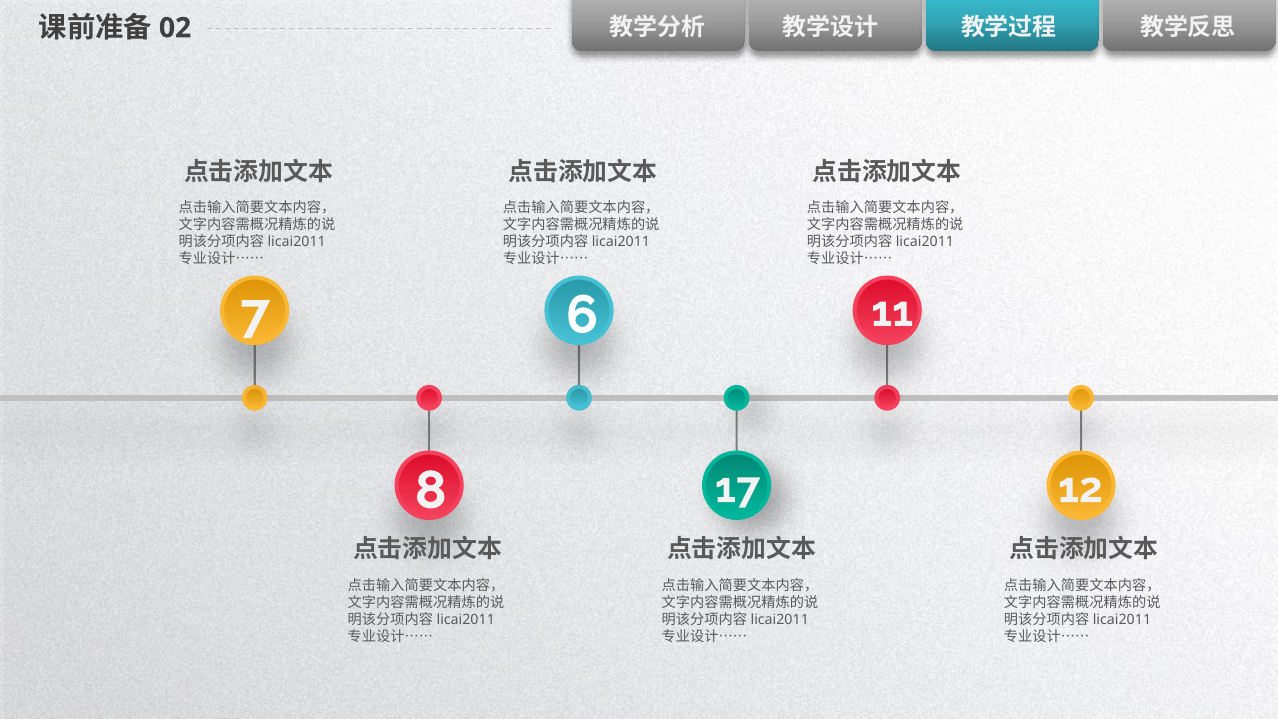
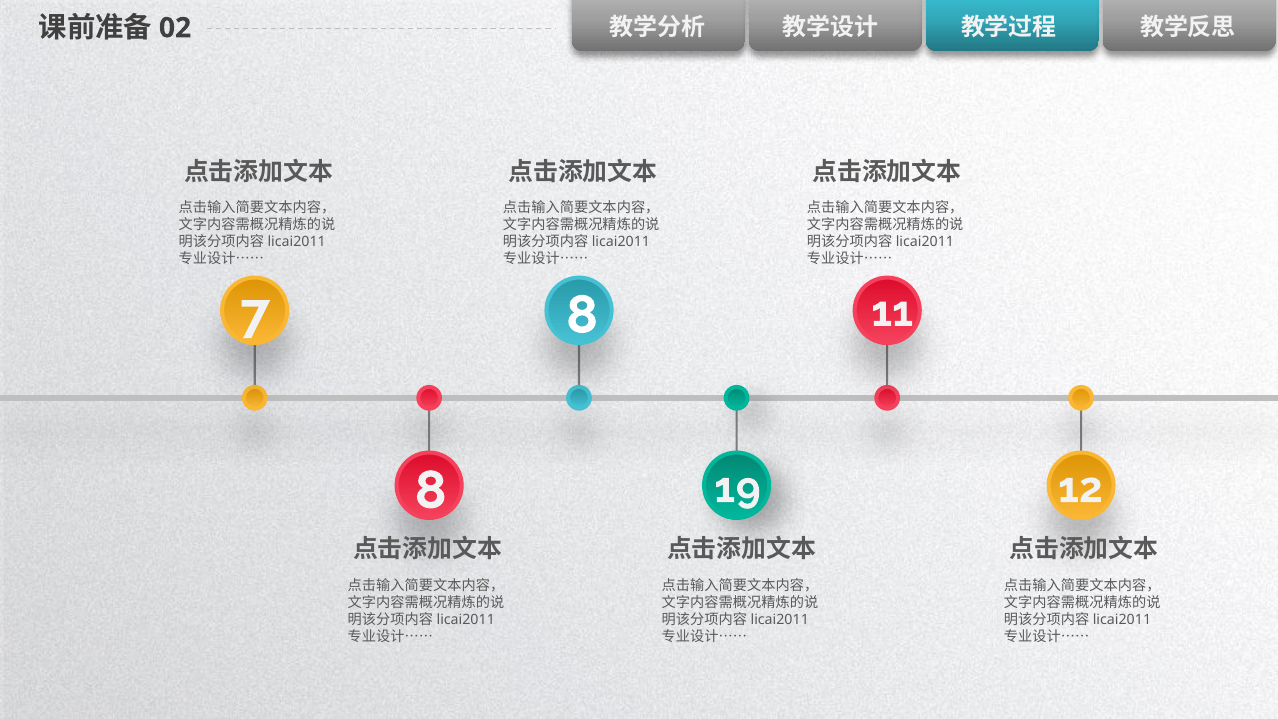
7 6: 6 -> 8
17: 17 -> 19
